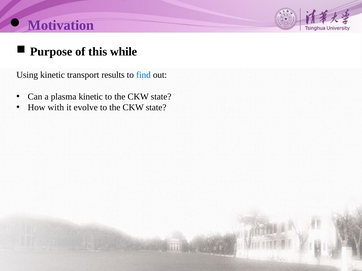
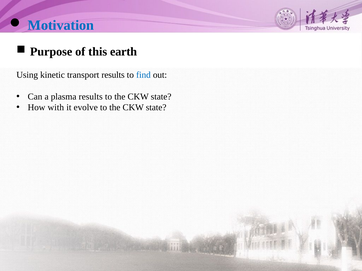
Motivation colour: purple -> blue
while: while -> earth
plasma kinetic: kinetic -> results
